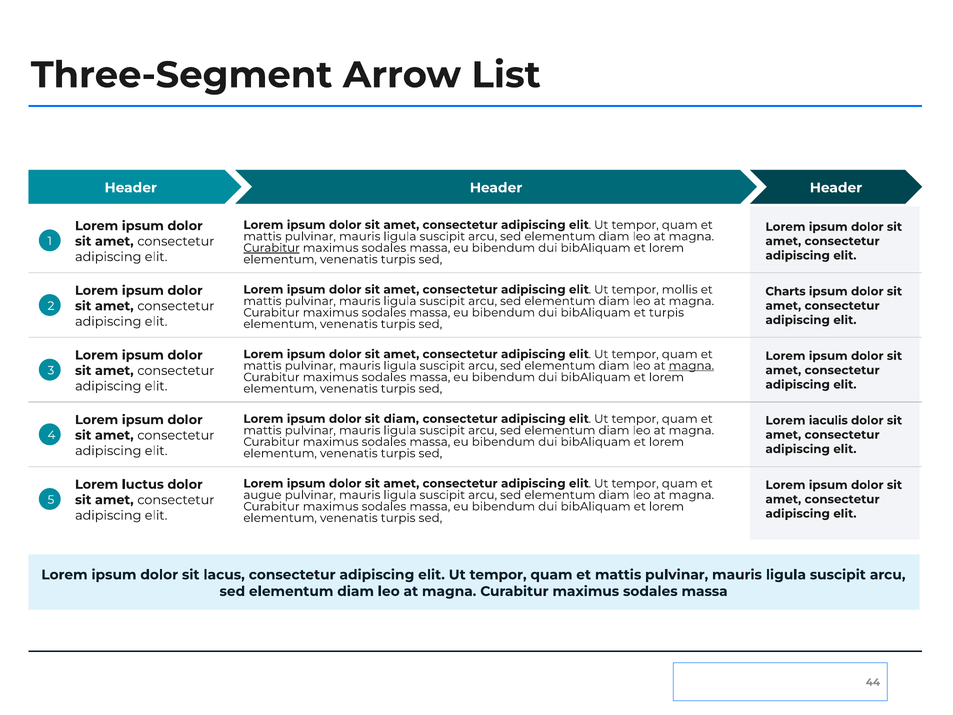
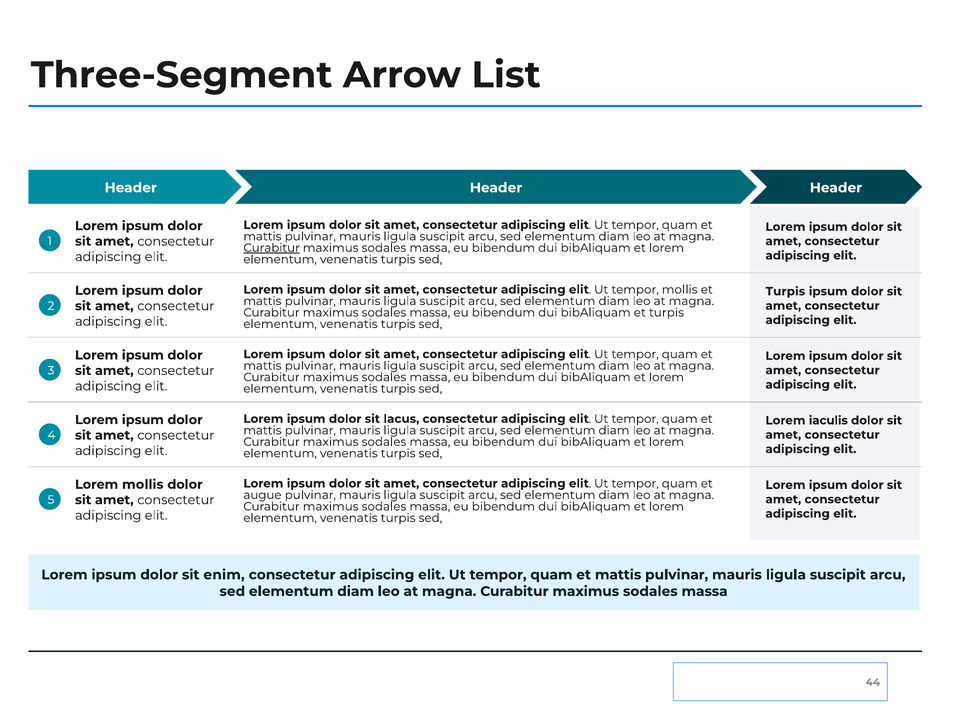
Charts at (786, 291): Charts -> Turpis
magna at (691, 366) underline: present -> none
sit diam: diam -> lacus
Lorem luctus: luctus -> mollis
lacus: lacus -> enim
